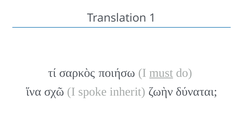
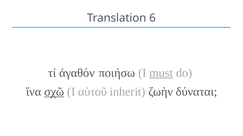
1: 1 -> 6
σαρκὸς: σαρκὸς -> ἀγαθόν
σχῶ underline: none -> present
spoke: spoke -> αὐτοῦ
